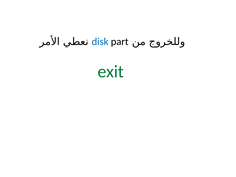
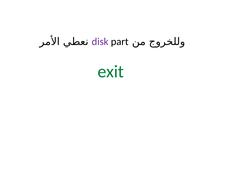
disk colour: blue -> purple
